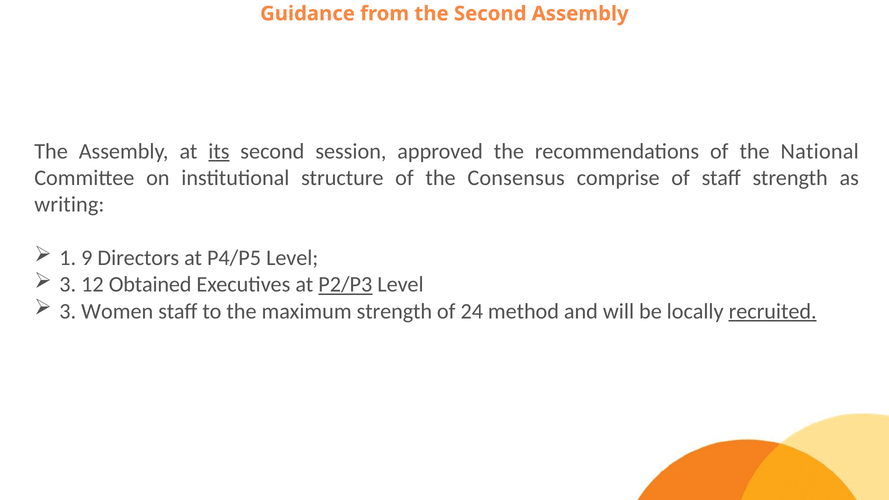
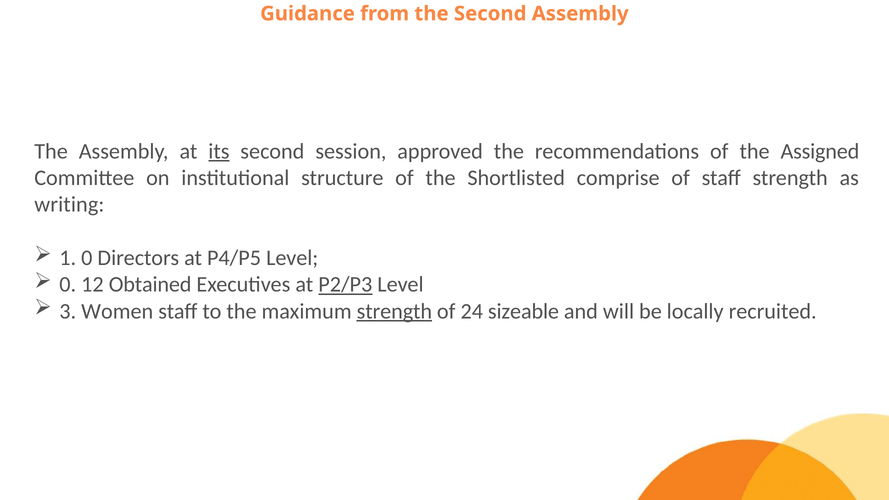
National: National -> Assigned
Consensus: Consensus -> Shortlisted
1 9: 9 -> 0
3 at (68, 285): 3 -> 0
strength at (394, 311) underline: none -> present
method: method -> sizeable
recruited underline: present -> none
